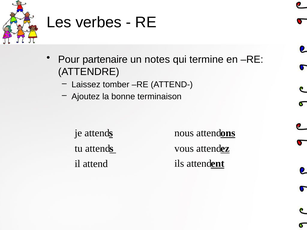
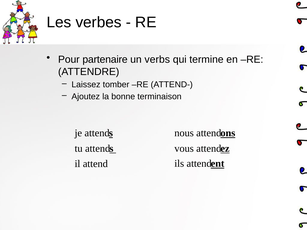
notes: notes -> verbs
